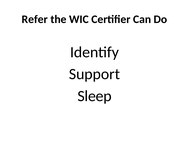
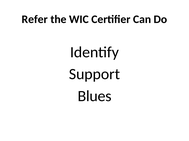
Sleep: Sleep -> Blues
